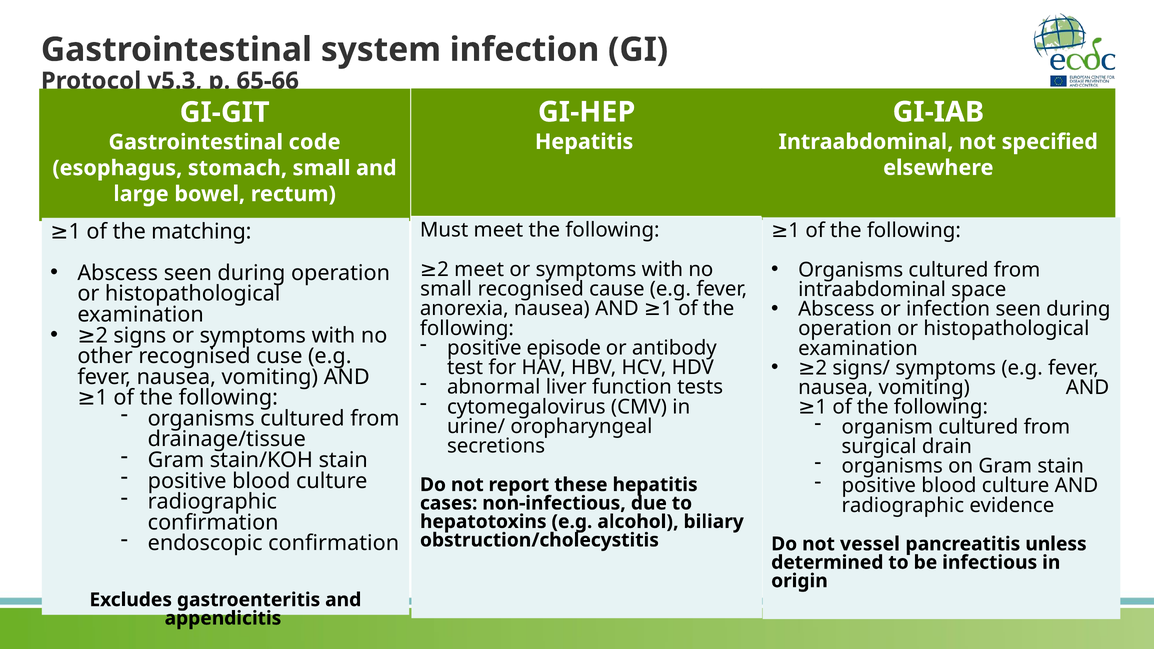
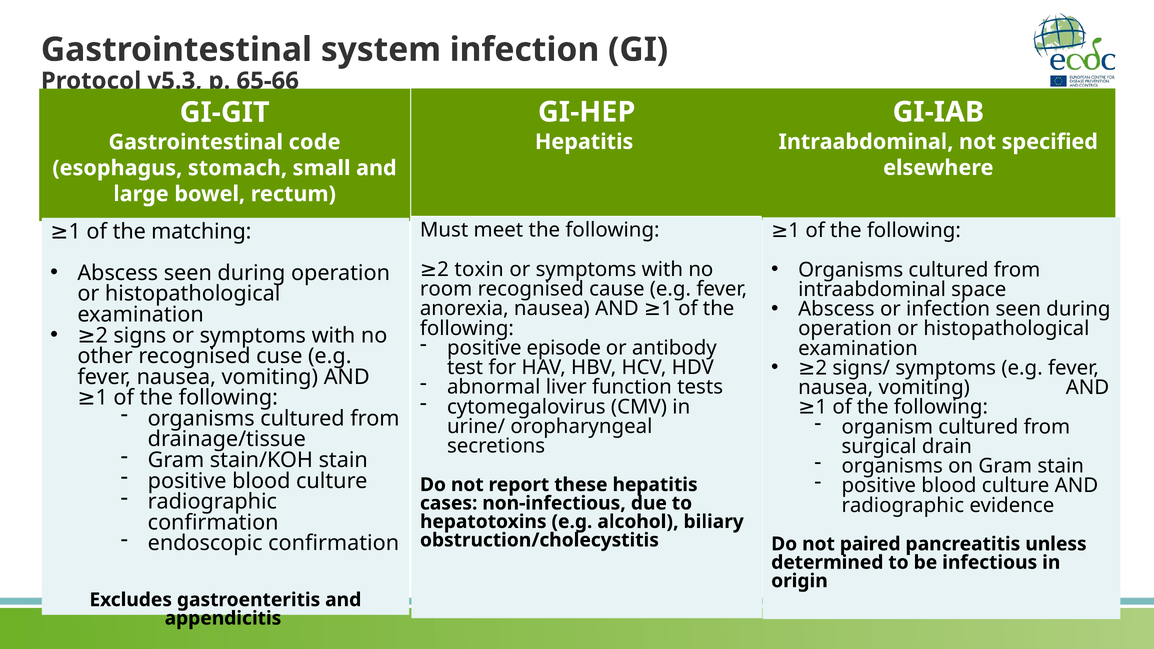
meet at (479, 269): meet -> toxin
small at (446, 289): small -> room
vessel: vessel -> paired
